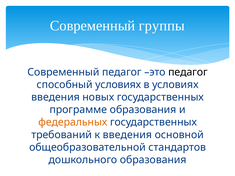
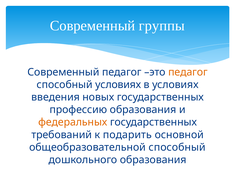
педагог at (188, 72) colour: black -> orange
программе: программе -> профессию
к введения: введения -> подарить
общеобразовательной стандартов: стандартов -> способный
